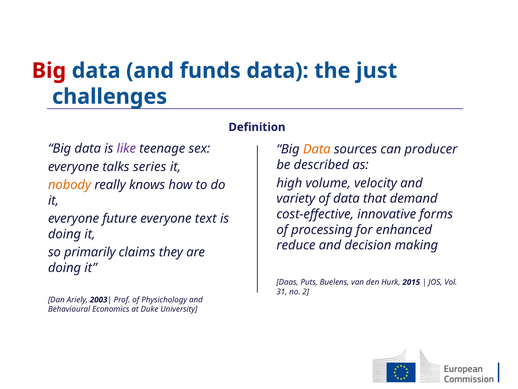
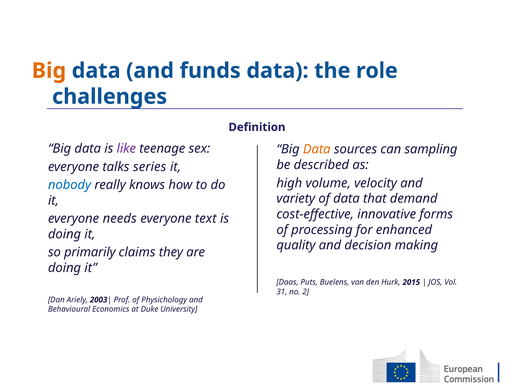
Big at (49, 71) colour: red -> orange
just: just -> role
producer: producer -> sampling
nobody colour: orange -> blue
future: future -> needs
reduce: reduce -> quality
